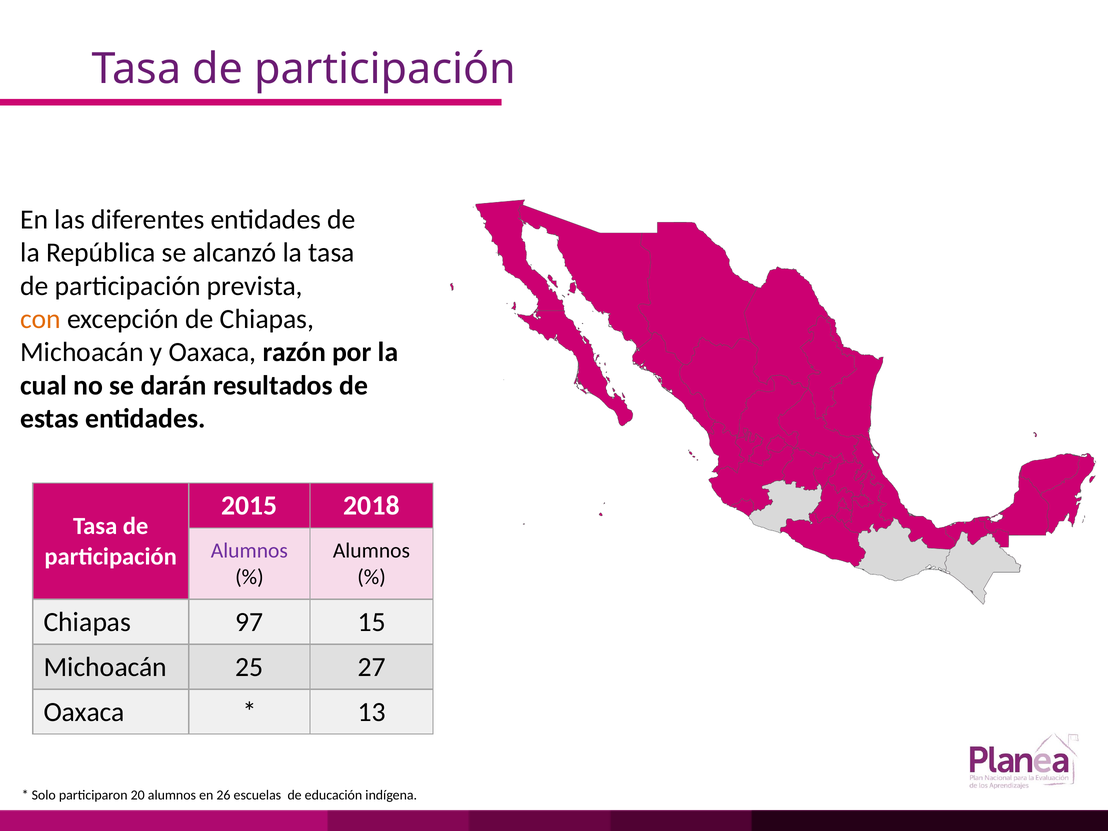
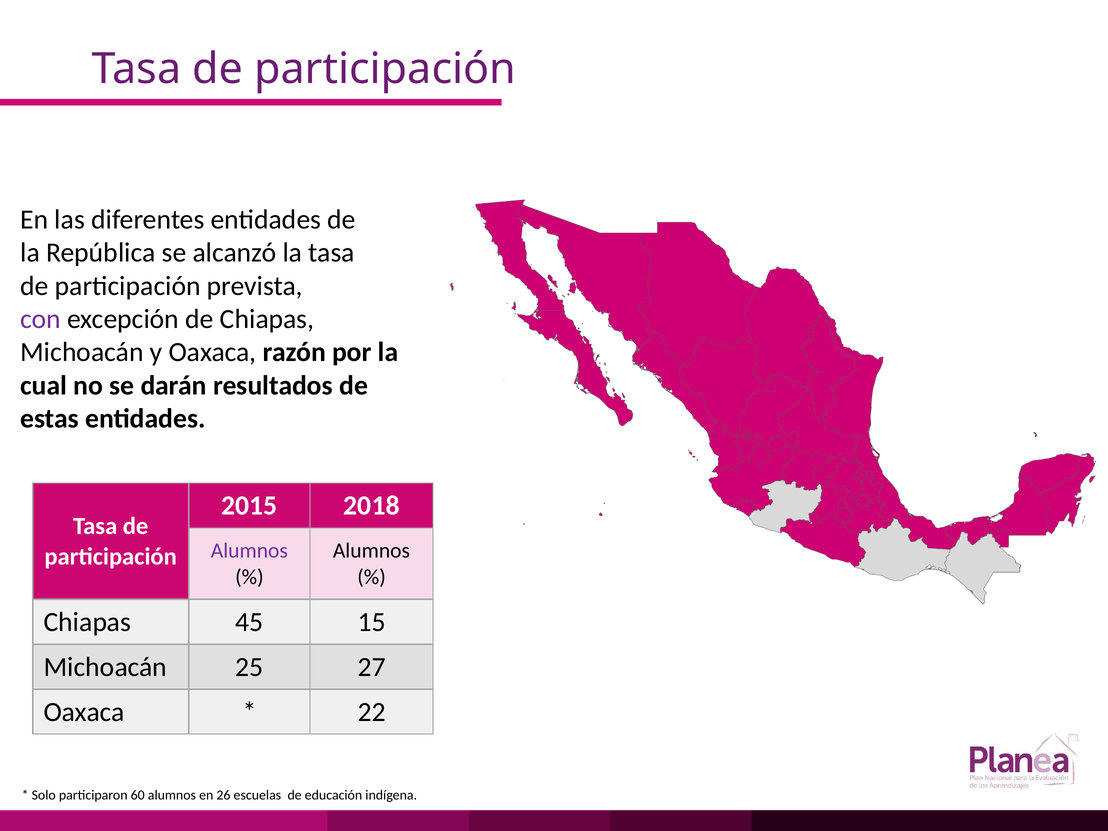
con colour: orange -> purple
97: 97 -> 45
13: 13 -> 22
20: 20 -> 60
